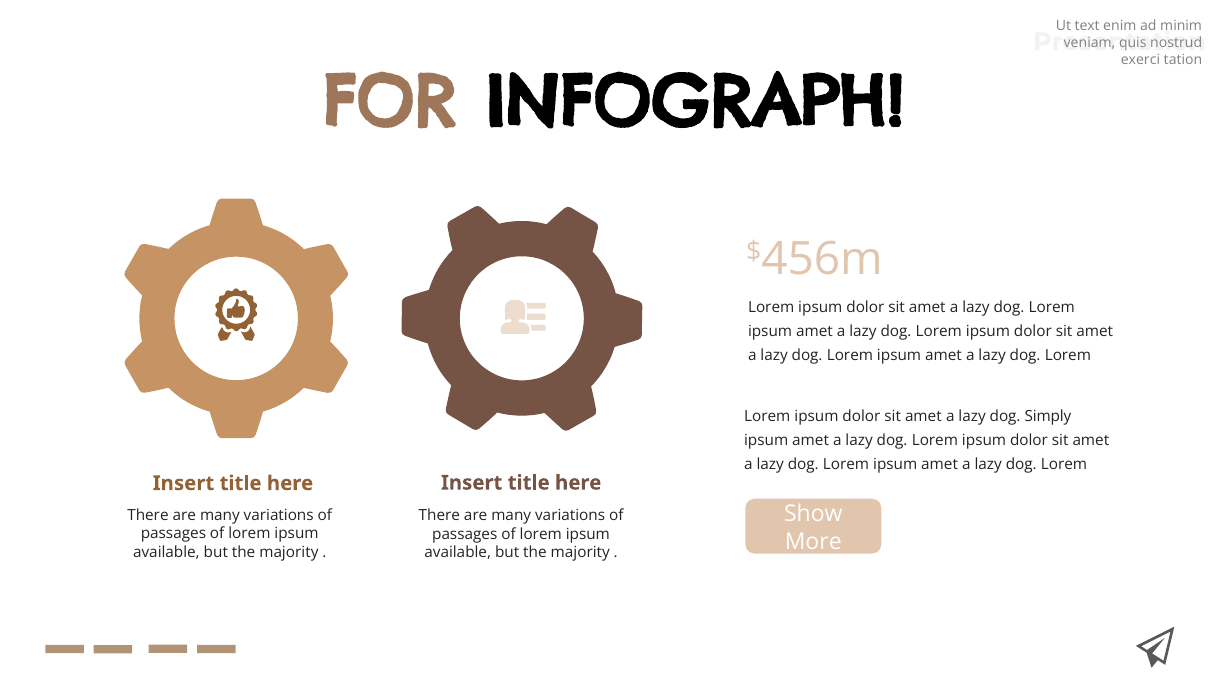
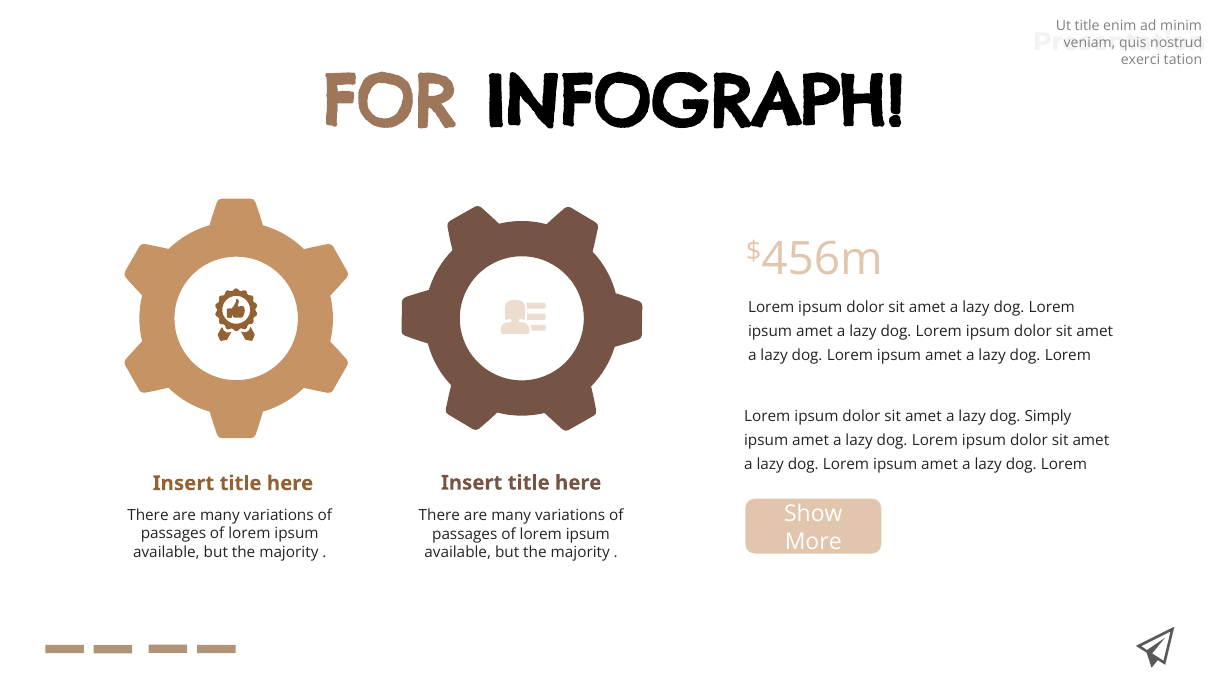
Ut text: text -> title
